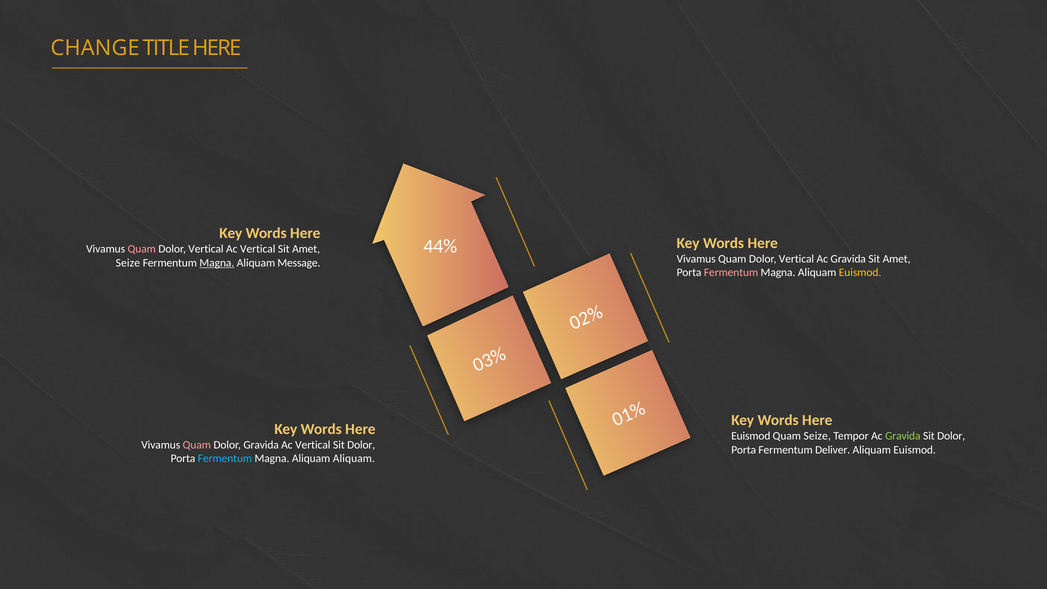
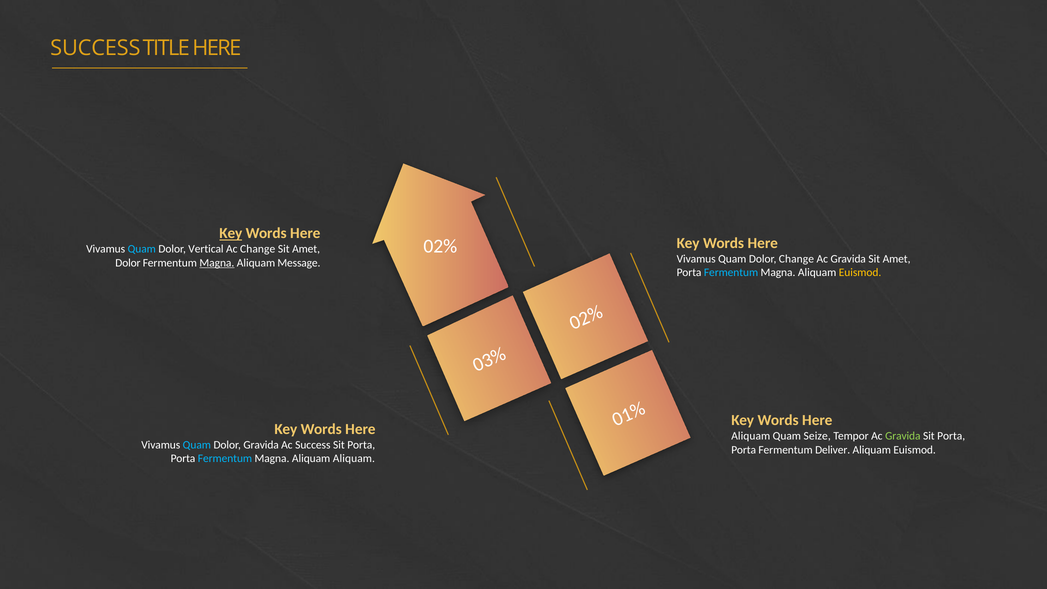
CHANGE at (95, 48): CHANGE -> SUCCESS
Key at (231, 233) underline: none -> present
44%: 44% -> 02%
Quam at (142, 249) colour: pink -> light blue
Vertical at (258, 249): Vertical -> Change
Vertical at (796, 259): Vertical -> Change
Seize at (128, 263): Seize -> Dolor
Fermentum at (731, 273) colour: pink -> light blue
Euismod at (751, 436): Euismod -> Aliquam
Dolor at (951, 436): Dolor -> Porta
Quam at (197, 445) colour: pink -> light blue
Vertical at (313, 445): Vertical -> Success
Dolor at (361, 445): Dolor -> Porta
